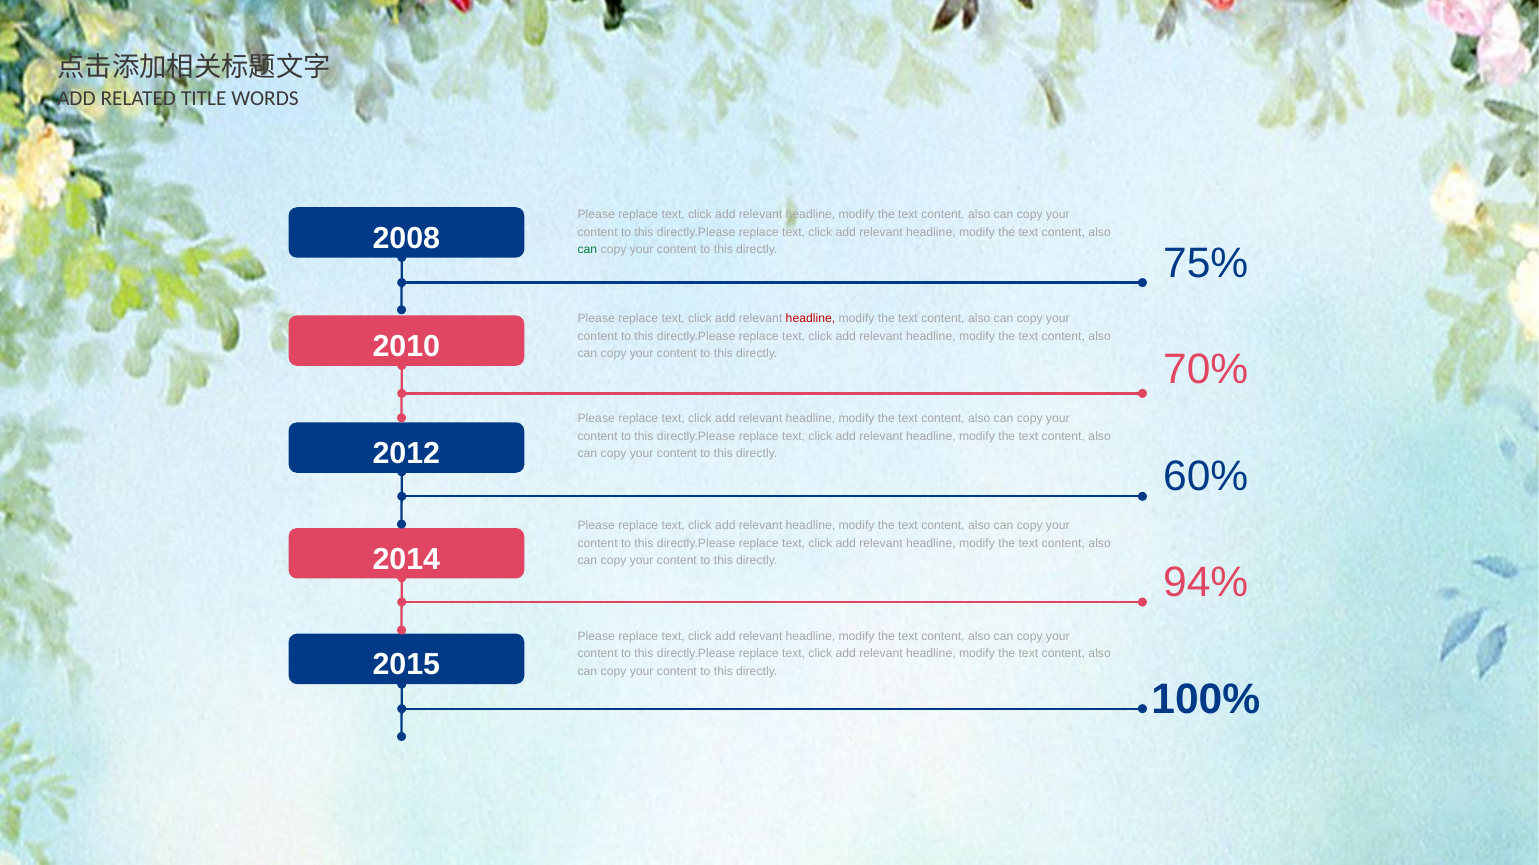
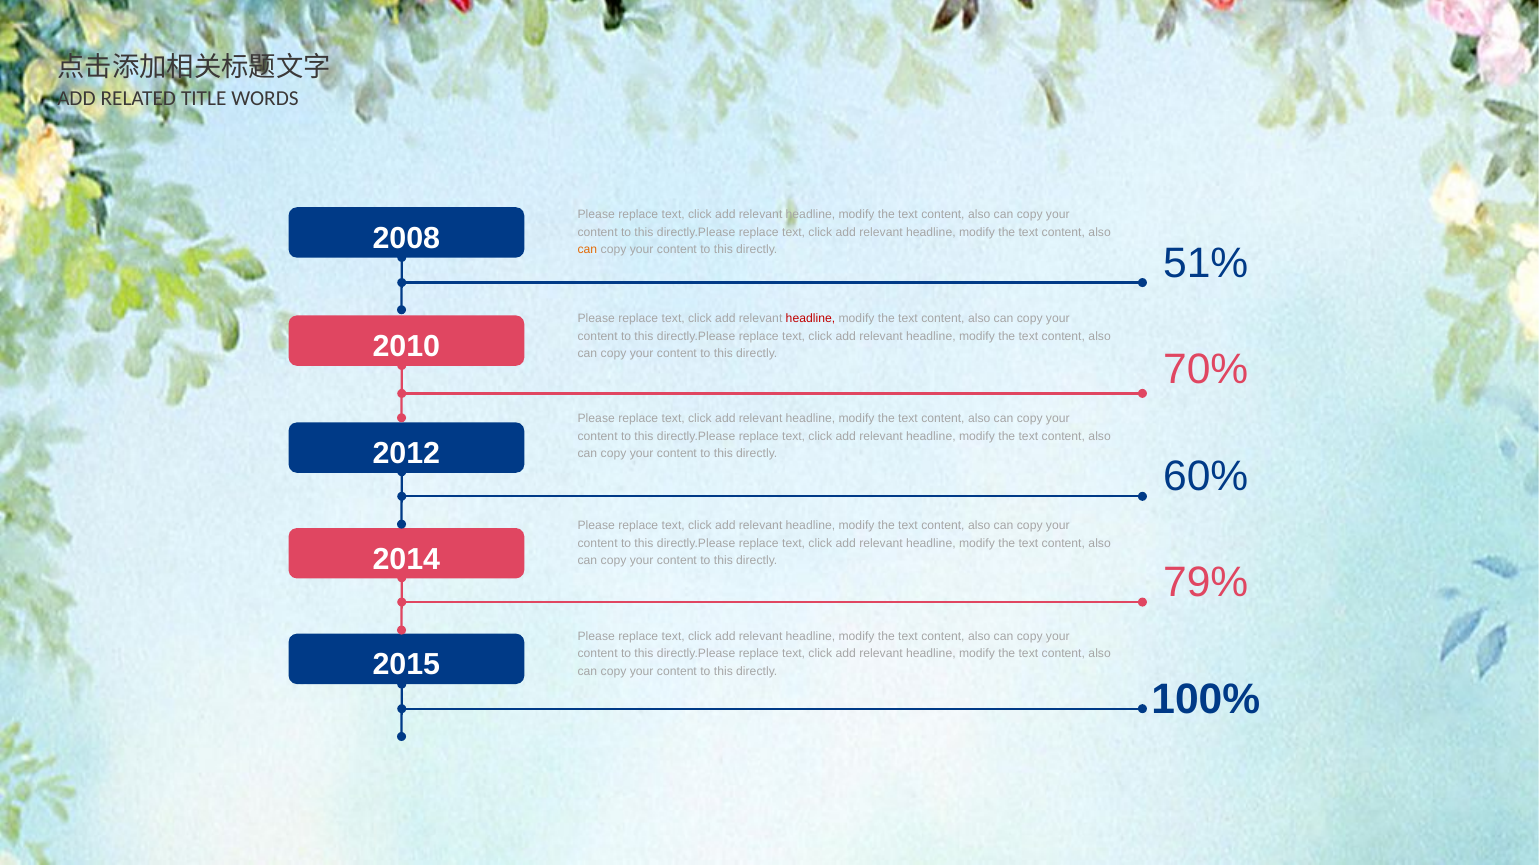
can at (587, 250) colour: green -> orange
75%: 75% -> 51%
94%: 94% -> 79%
